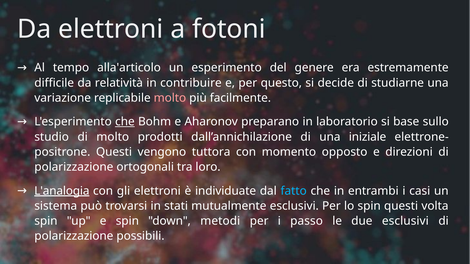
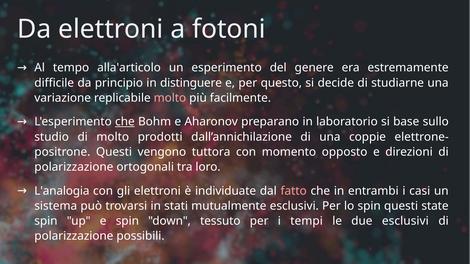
relatività: relatività -> principio
contribuire: contribuire -> distinguere
iniziale: iniziale -> coppie
L'analogia underline: present -> none
fatto colour: light blue -> pink
volta: volta -> state
metodi: metodi -> tessuto
passo: passo -> tempi
